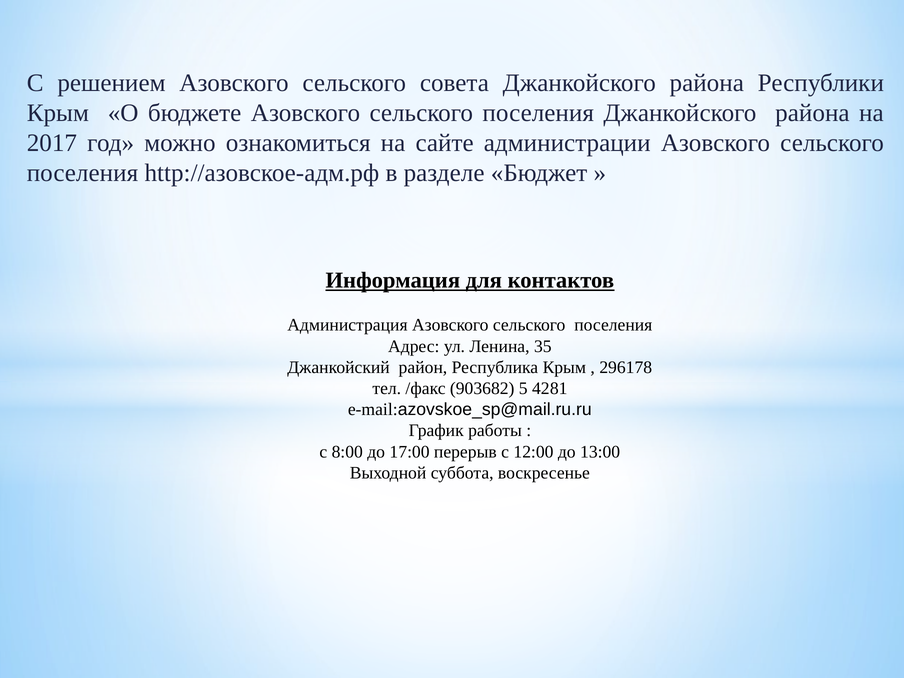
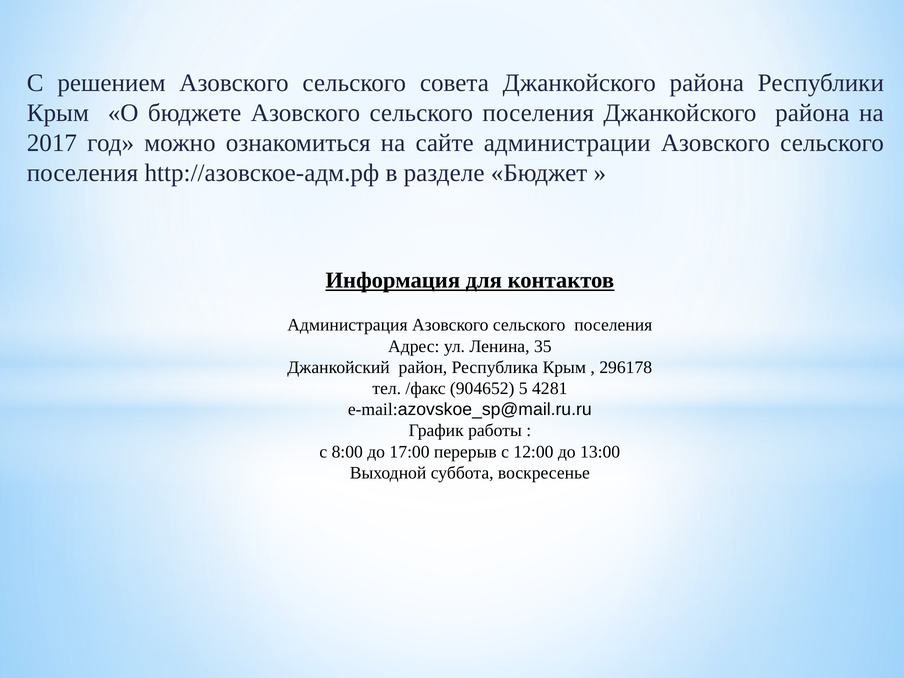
903682: 903682 -> 904652
